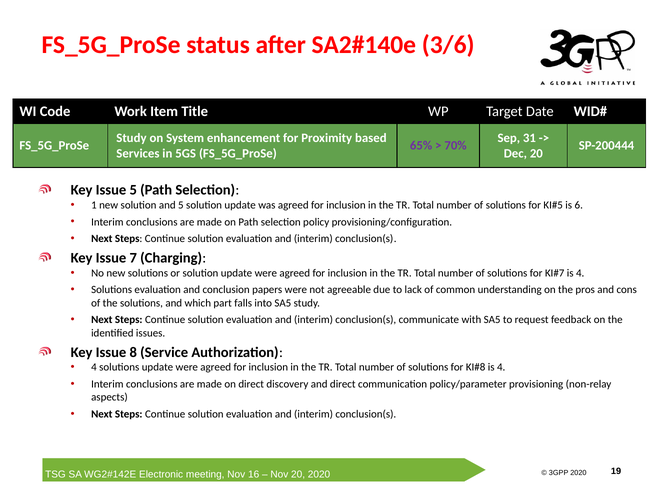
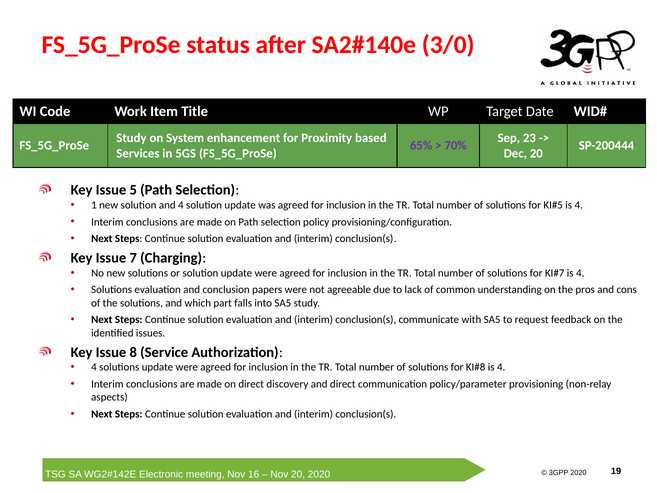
3/6: 3/6 -> 3/0
31: 31 -> 23
and 5: 5 -> 4
6 at (579, 205): 6 -> 4
